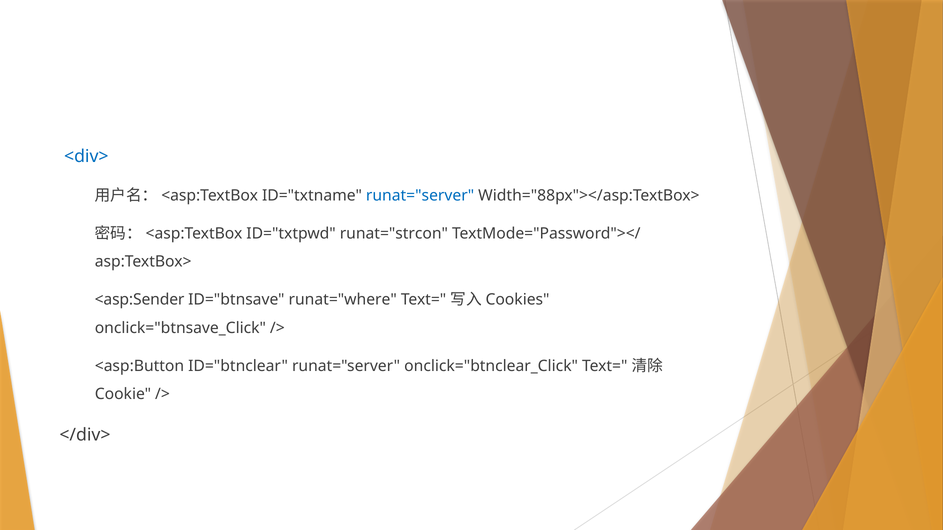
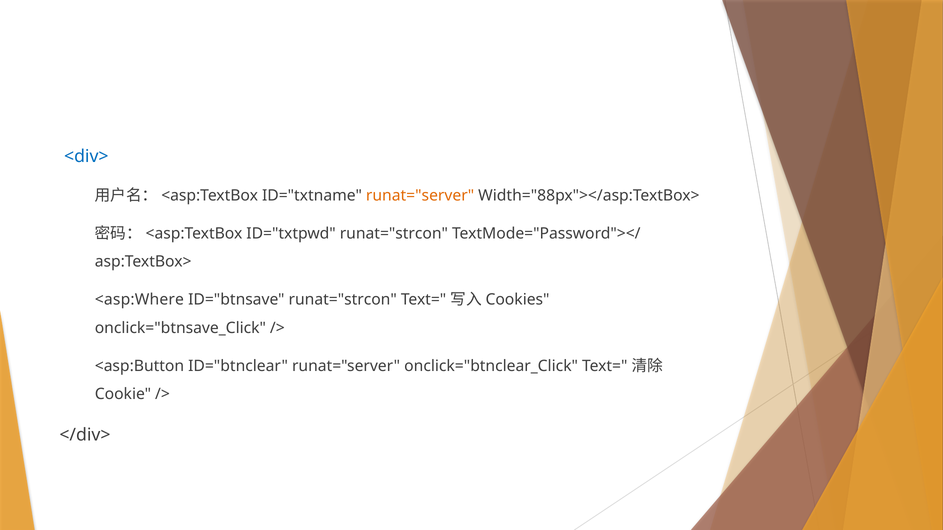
runat="server at (420, 196) colour: blue -> orange
<asp:Sender: <asp:Sender -> <asp:Where
ID="btnsave runat="where: runat="where -> runat="strcon
